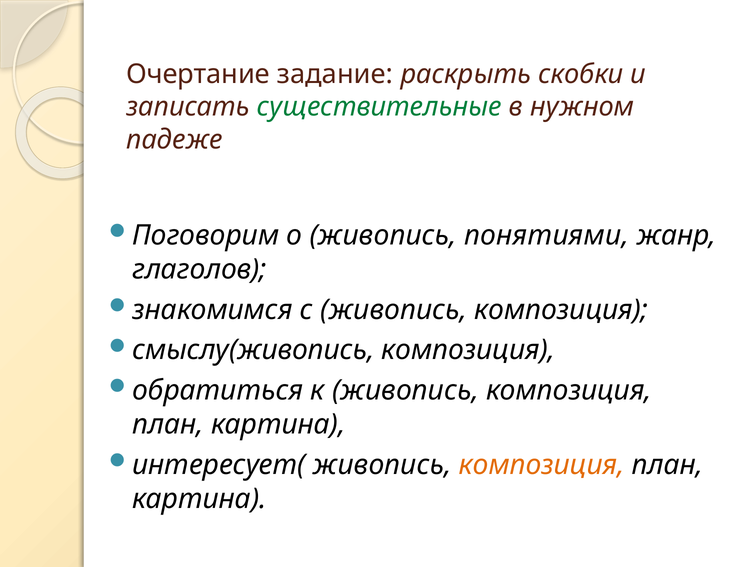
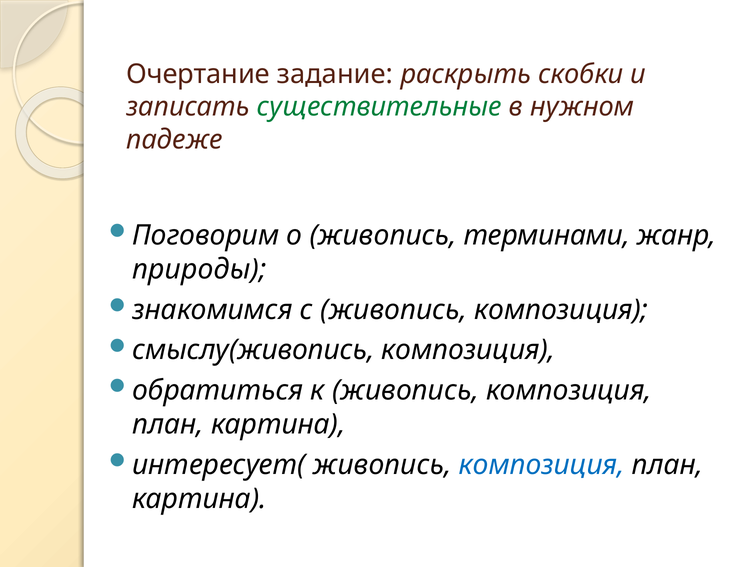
понятиями: понятиями -> терминами
глаголов: глаголов -> природы
композиция at (542, 465) colour: orange -> blue
